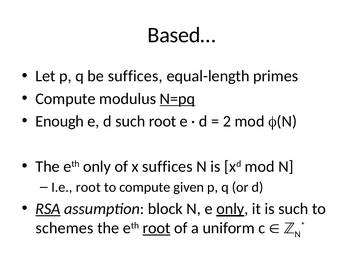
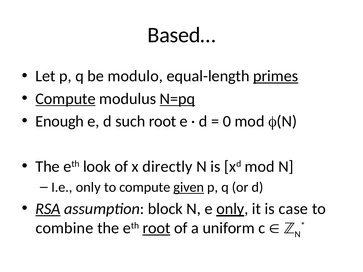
be suffices: suffices -> modulo
primes underline: none -> present
Compute at (65, 99) underline: none -> present
2: 2 -> 0
eth only: only -> look
x suffices: suffices -> directly
I.e root: root -> only
given underline: none -> present
is such: such -> case
schemes: schemes -> combine
